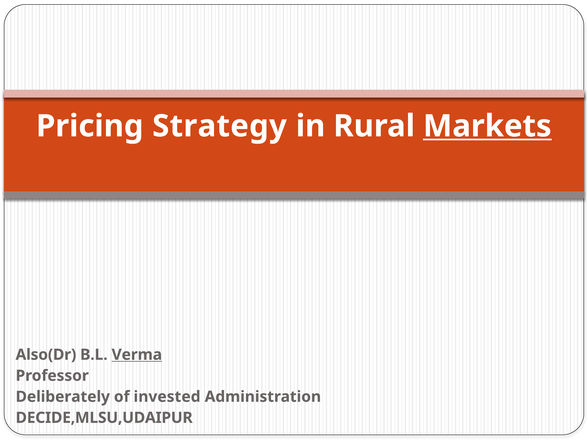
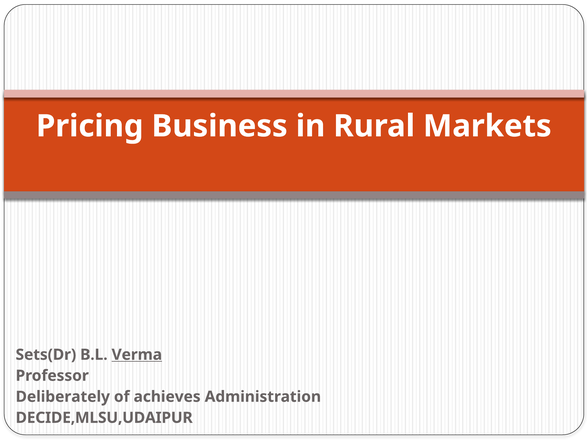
Strategy: Strategy -> Business
Markets underline: present -> none
Also(Dr: Also(Dr -> Sets(Dr
invested: invested -> achieves
